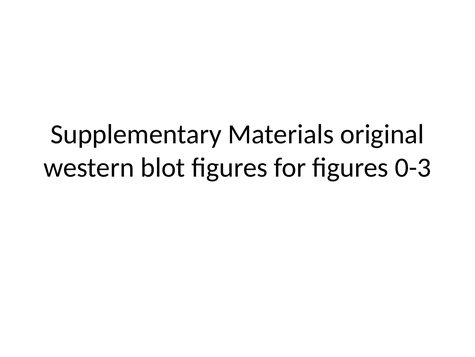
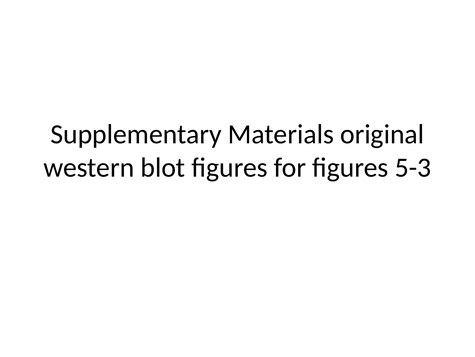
0-3: 0-3 -> 5-3
